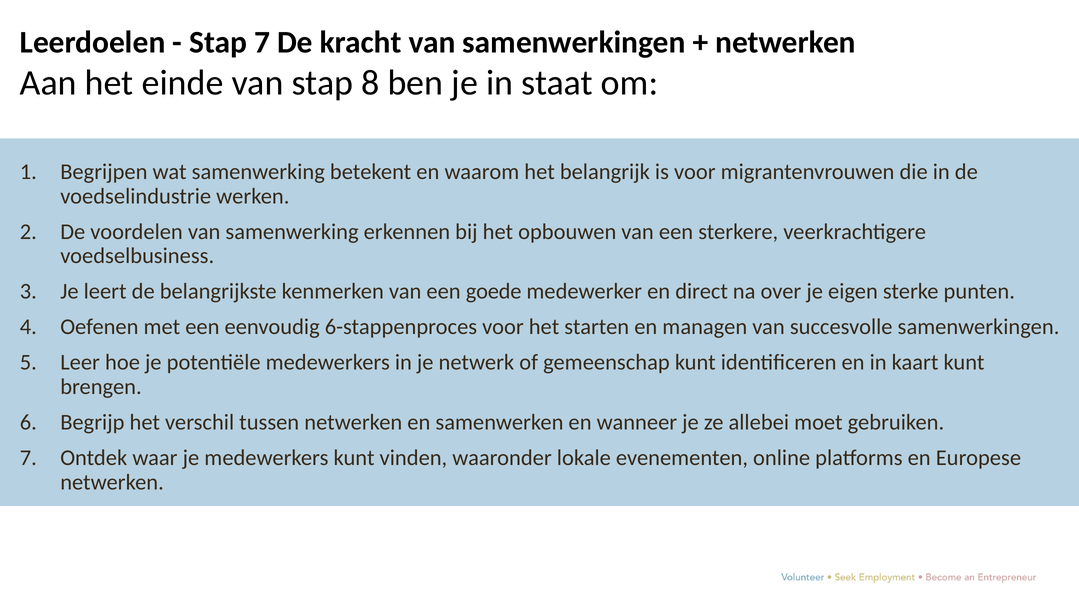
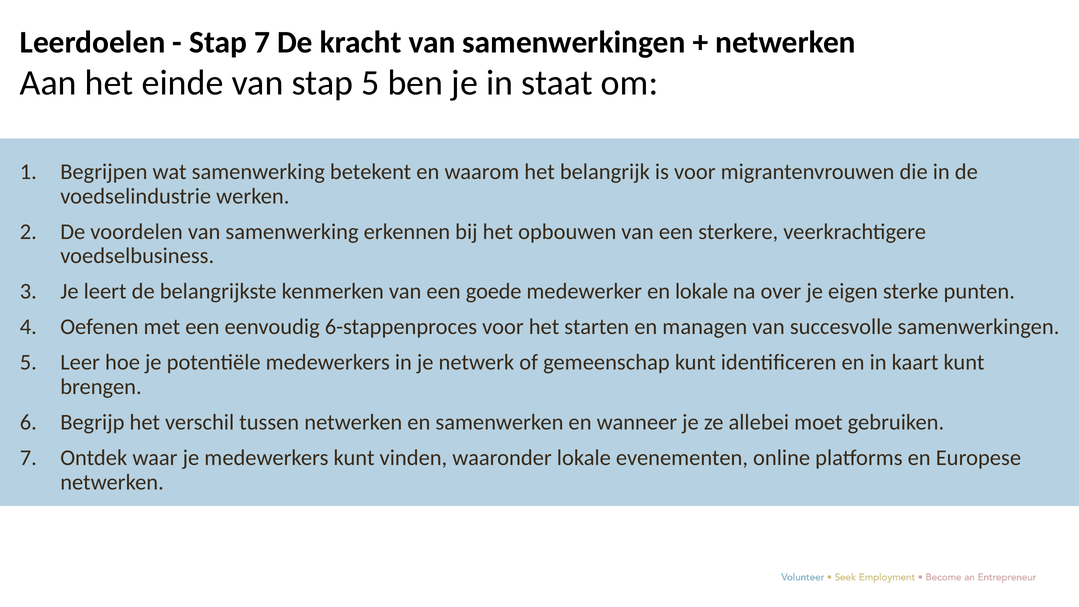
stap 8: 8 -> 5
en direct: direct -> lokale
